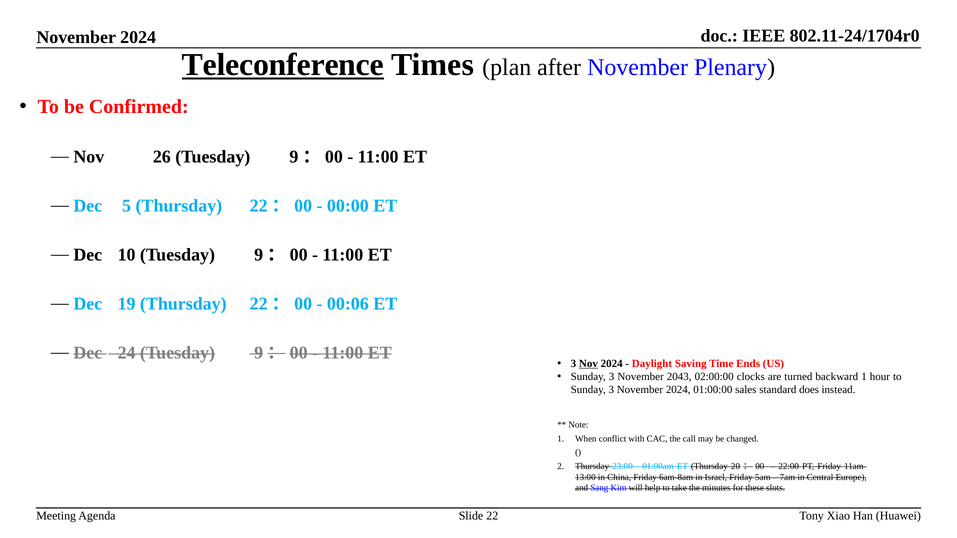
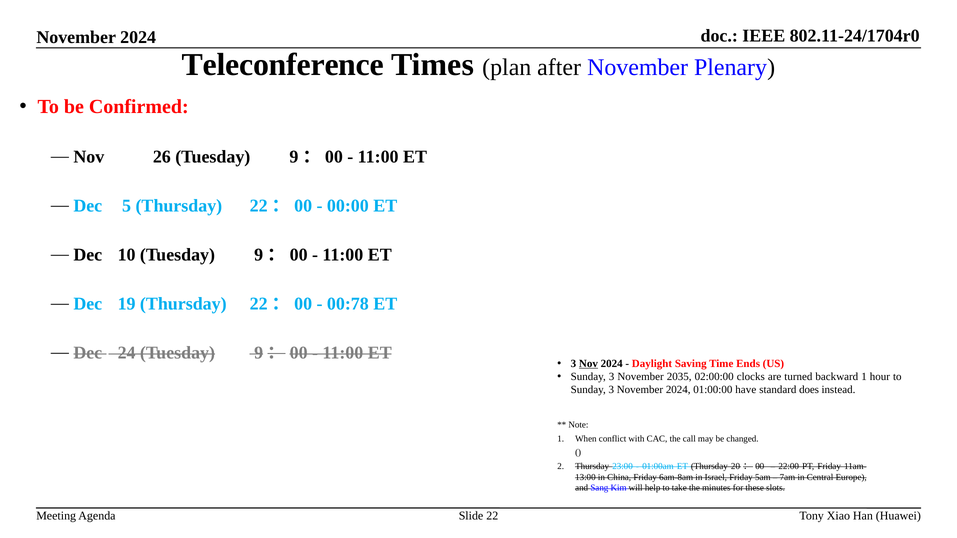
Teleconference underline: present -> none
00:06: 00:06 -> 00:78
2043: 2043 -> 2035
sales: sales -> have
